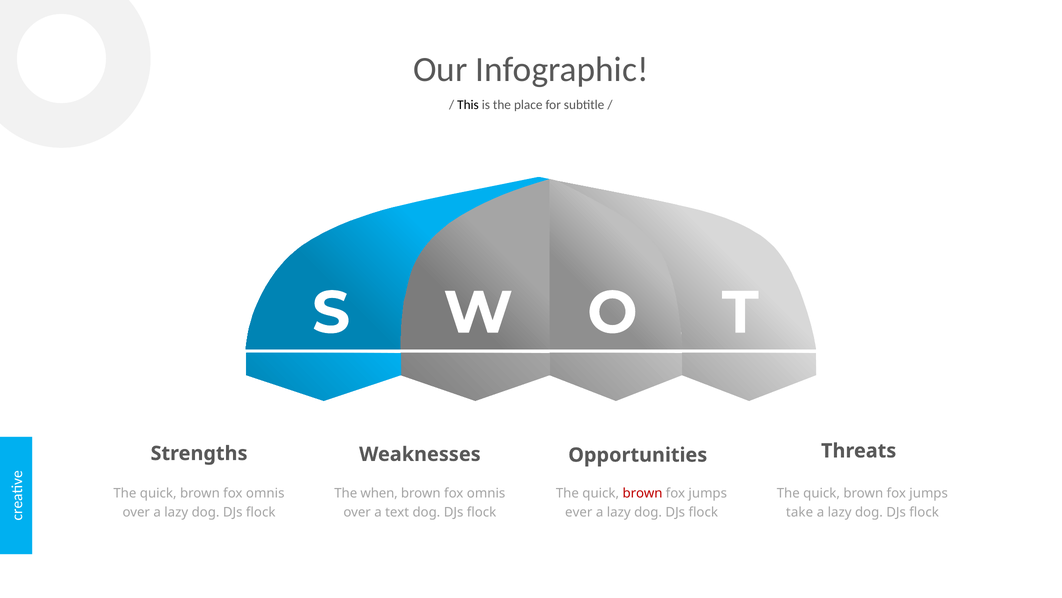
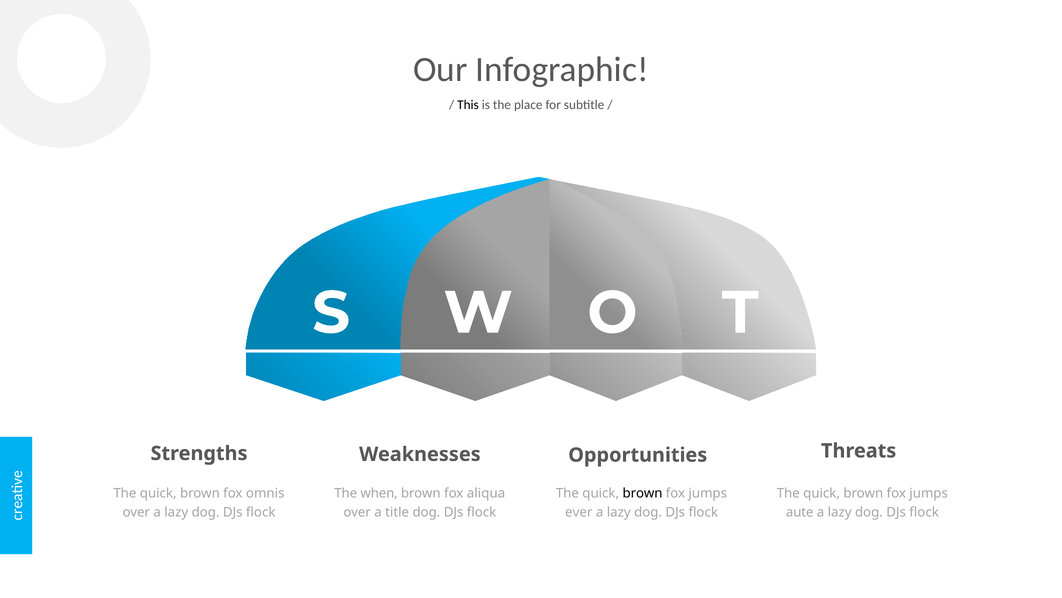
omnis at (486, 493): omnis -> aliqua
brown at (643, 493) colour: red -> black
text: text -> title
take: take -> aute
